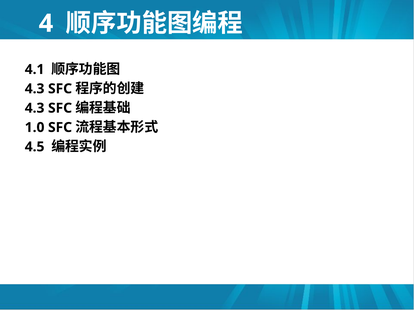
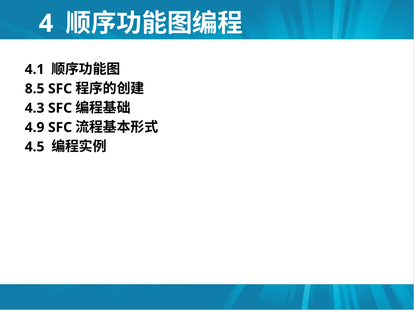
4.3 at (35, 89): 4.3 -> 8.5
1.0: 1.0 -> 4.9
